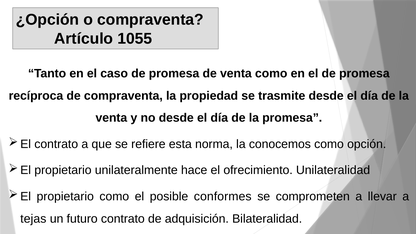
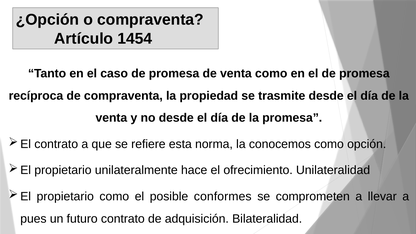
1055: 1055 -> 1454
tejas: tejas -> pues
